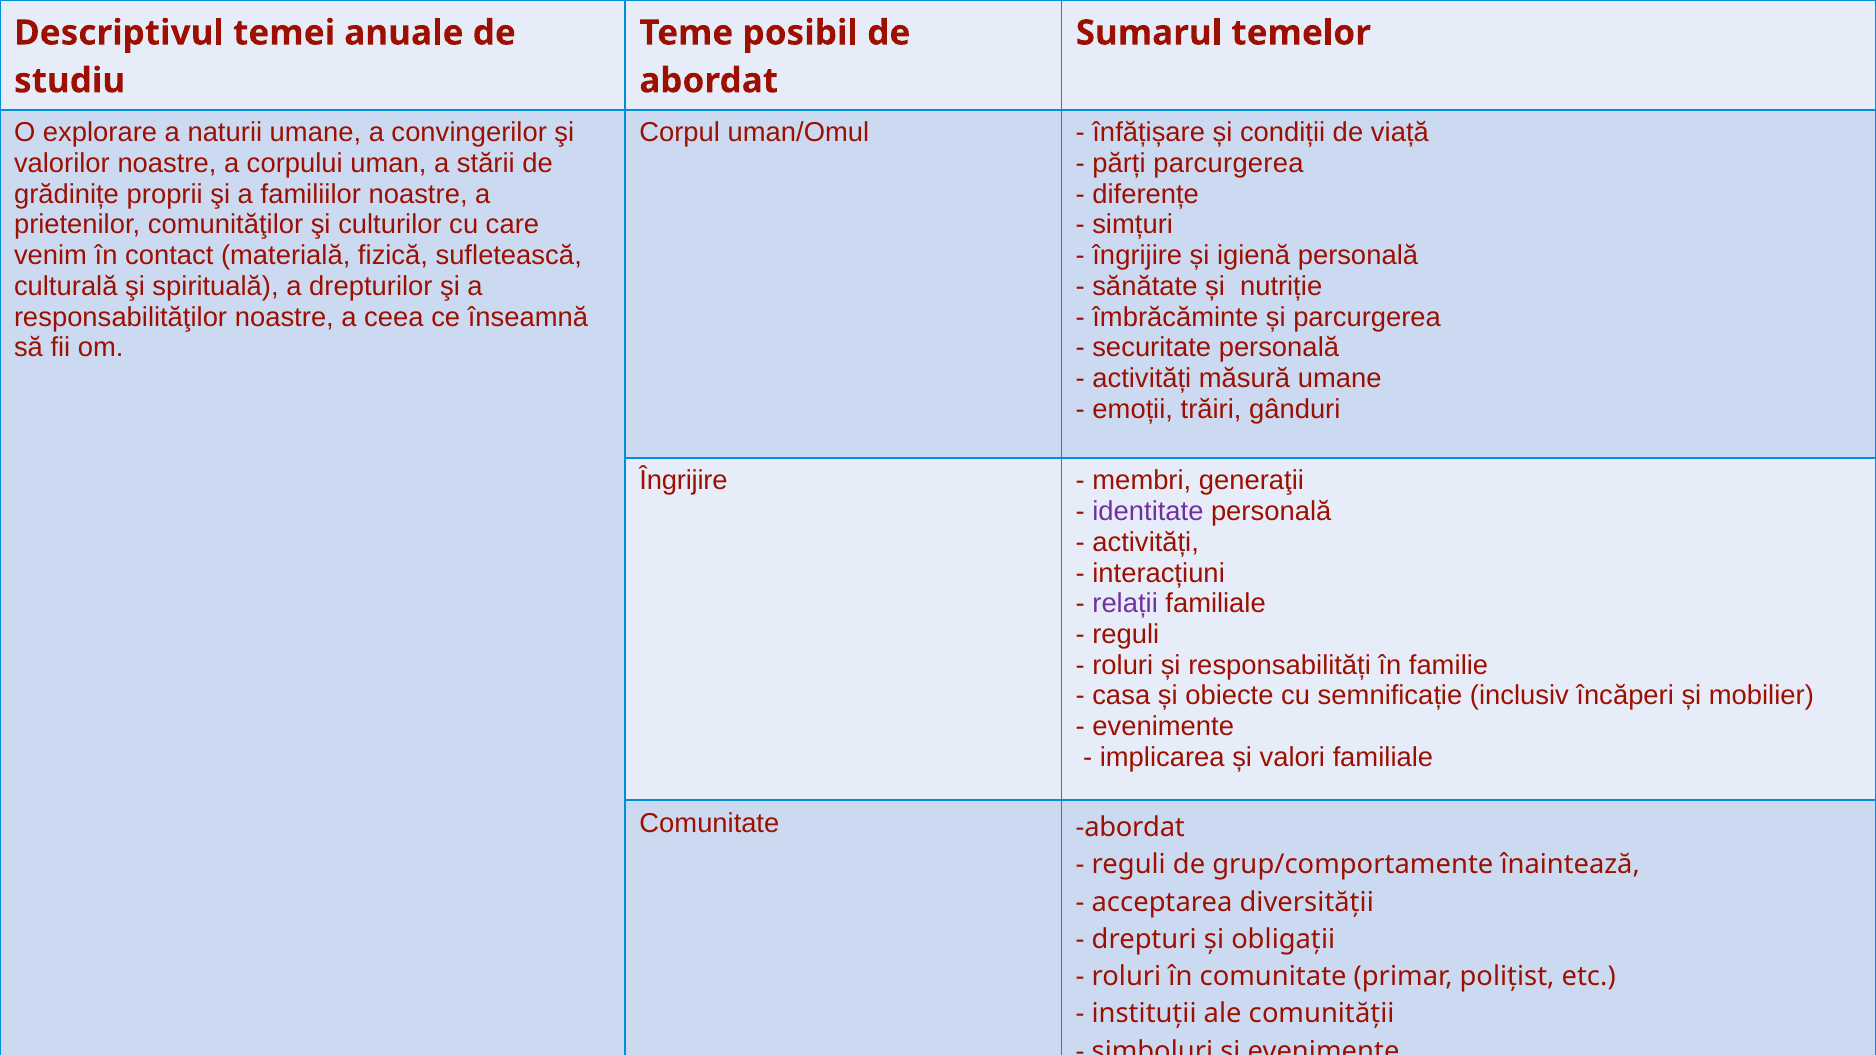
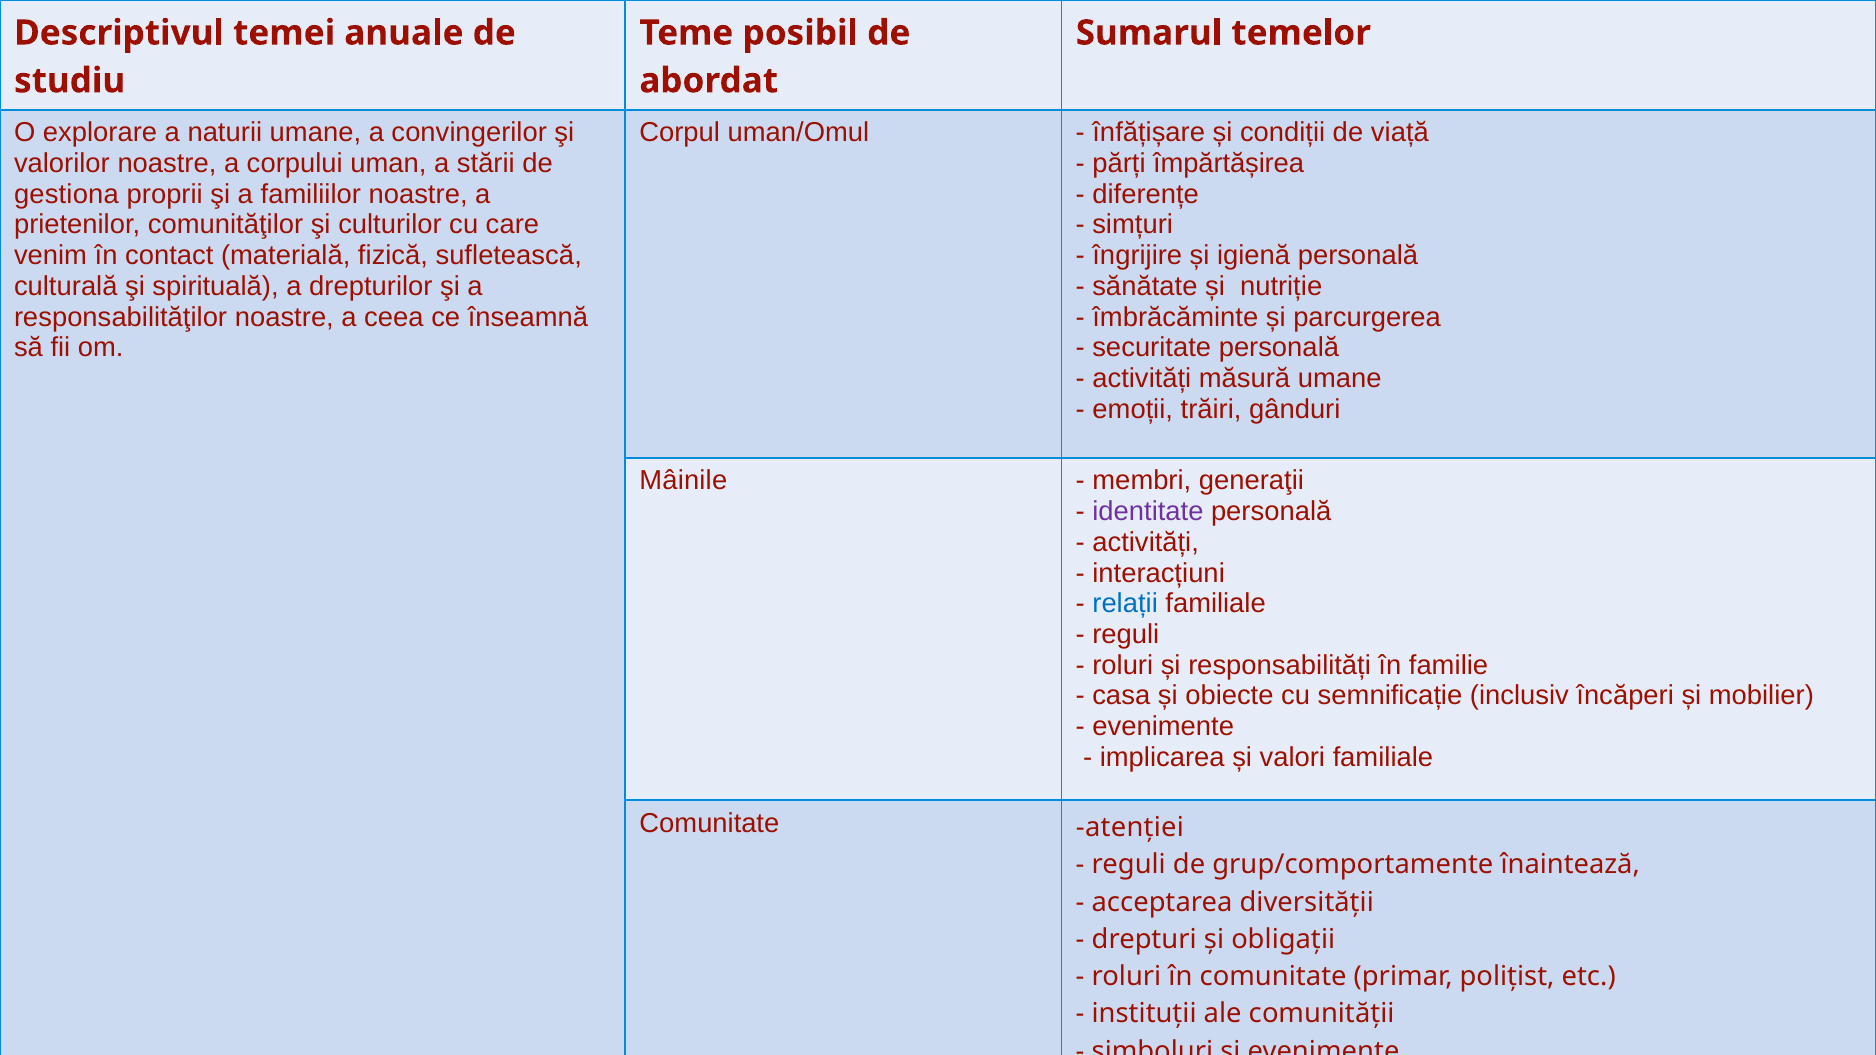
părți parcurgerea: parcurgerea -> împărtășirea
grădinițe: grădinițe -> gestiona
Îngrijire at (683, 481): Îngrijire -> Mâinile
relații colour: purple -> blue
Comunitate abordat: abordat -> atenției
